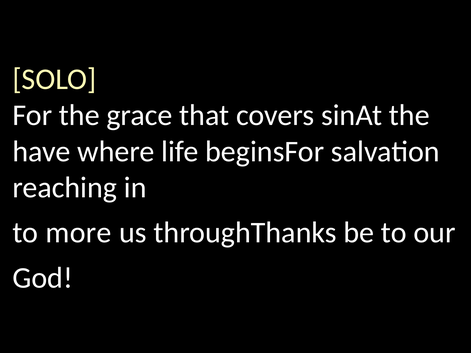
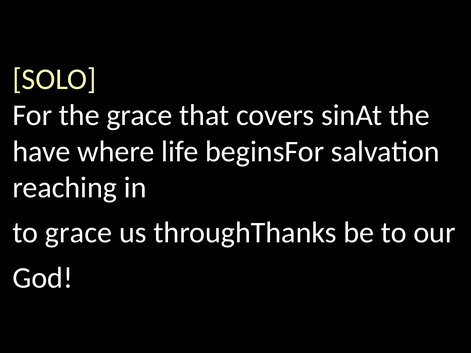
to more: more -> grace
